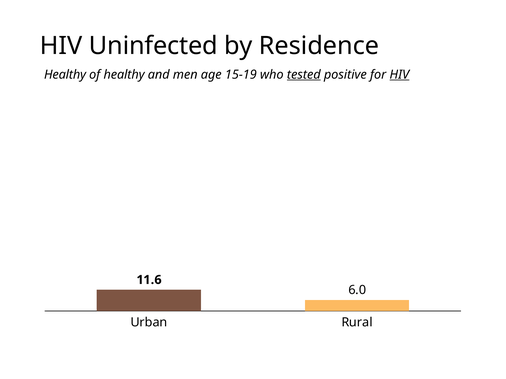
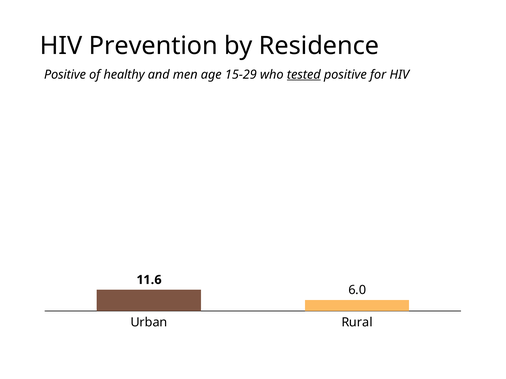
Uninfected: Uninfected -> Prevention
Healthy at (65, 75): Healthy -> Positive
15-19: 15-19 -> 15-29
HIV at (399, 75) underline: present -> none
